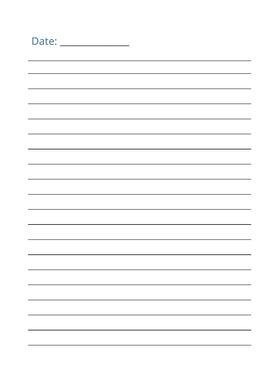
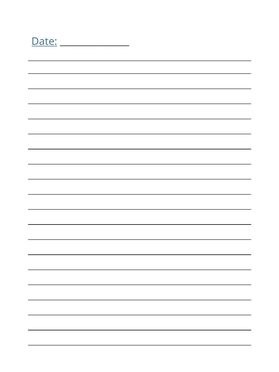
Date underline: none -> present
